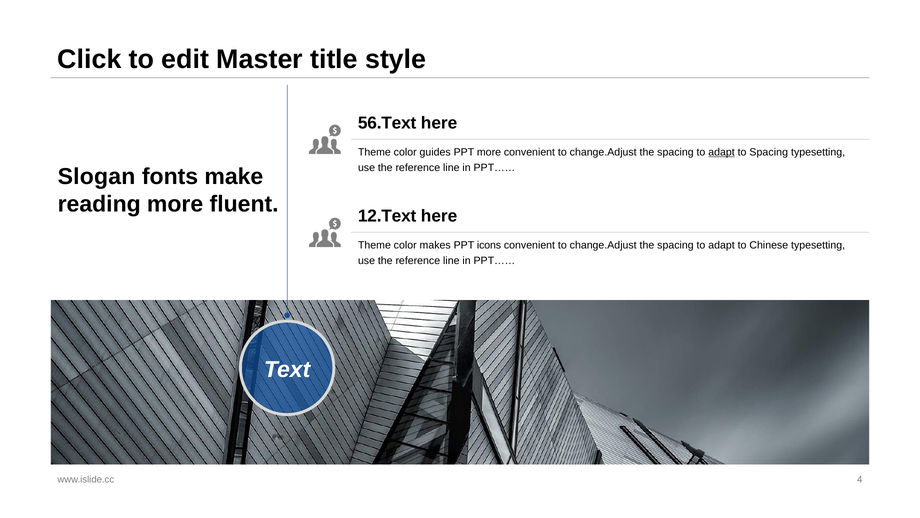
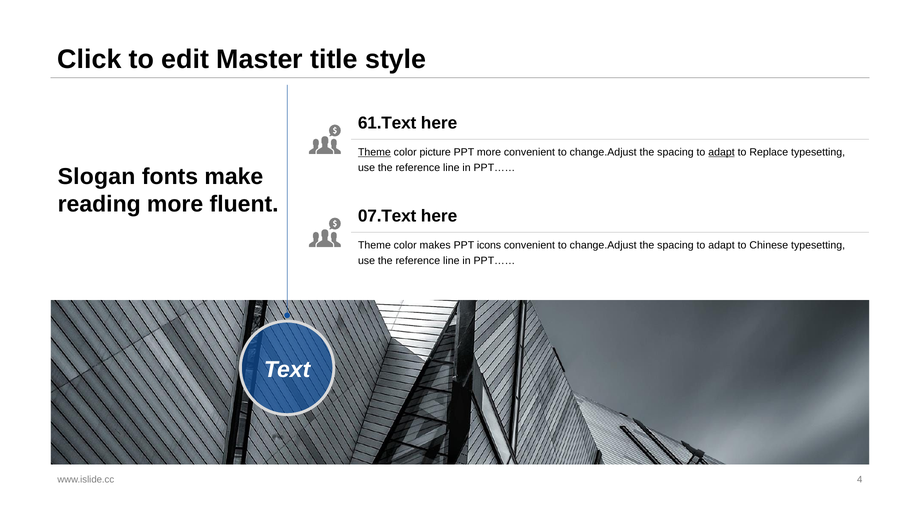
56.Text: 56.Text -> 61.Text
Theme at (374, 152) underline: none -> present
guides: guides -> picture
to Spacing: Spacing -> Replace
12.Text: 12.Text -> 07.Text
